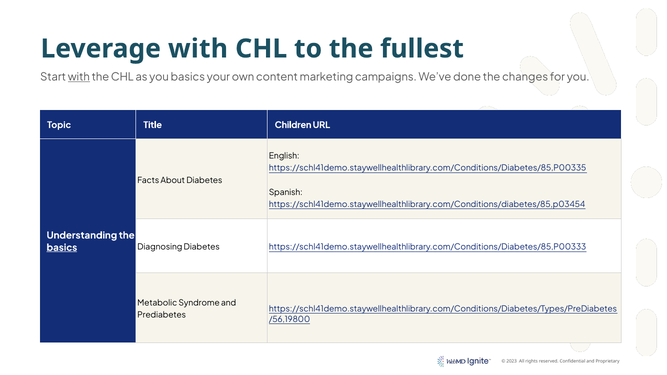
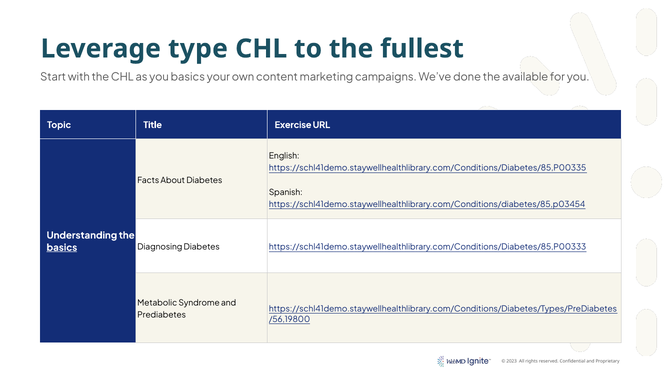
Leverage with: with -> type
with at (79, 77) underline: present -> none
changes: changes -> available
Children: Children -> Exercise
